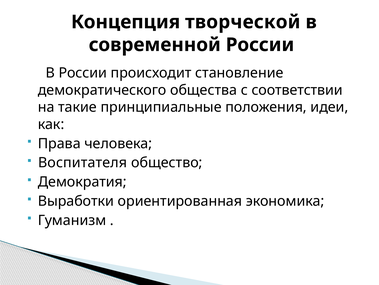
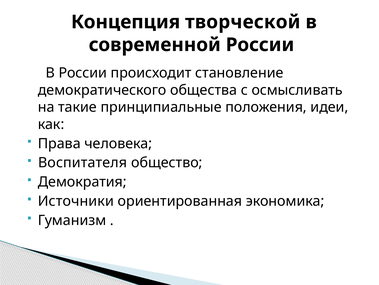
соответствии: соответствии -> осмысливать
Выработки: Выработки -> Источники
